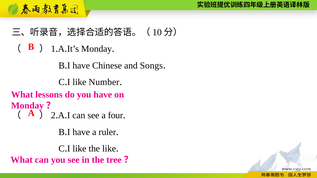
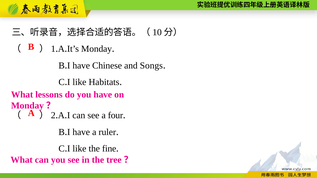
Number: Number -> Habitats
the like: like -> fine
